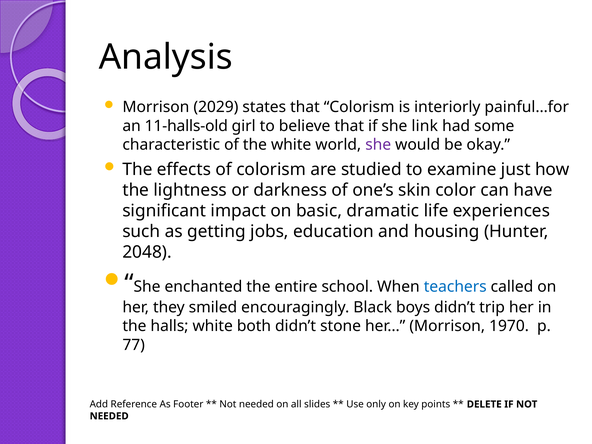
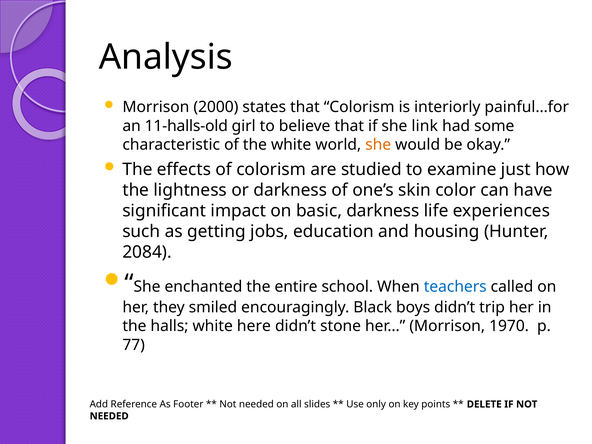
2029: 2029 -> 2000
she at (378, 145) colour: purple -> orange
basic dramatic: dramatic -> darkness
2048: 2048 -> 2084
both: both -> here
